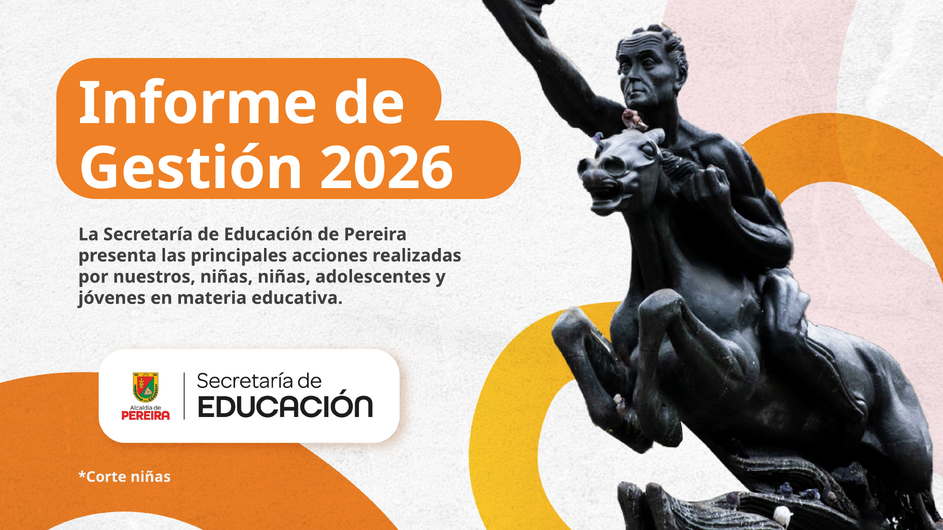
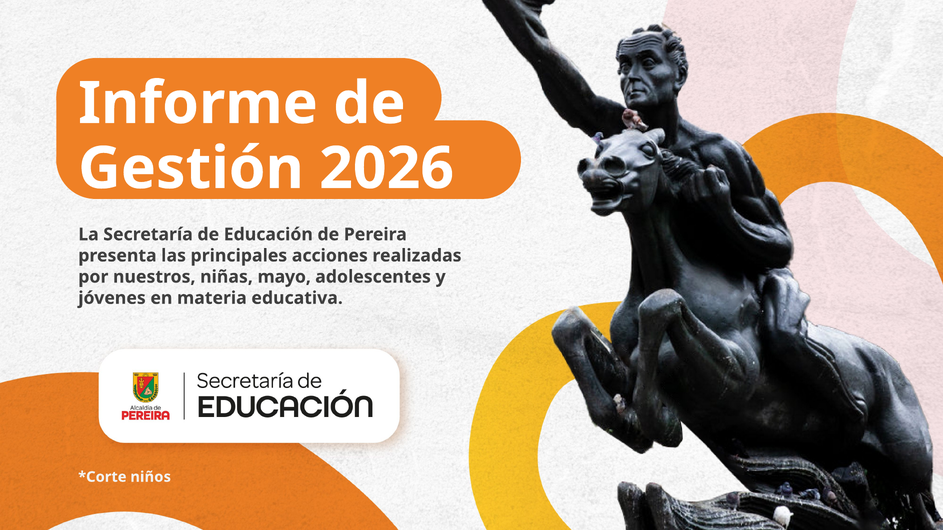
niñas niñas: niñas -> mayo
niñas at (151, 477): niñas -> niños
